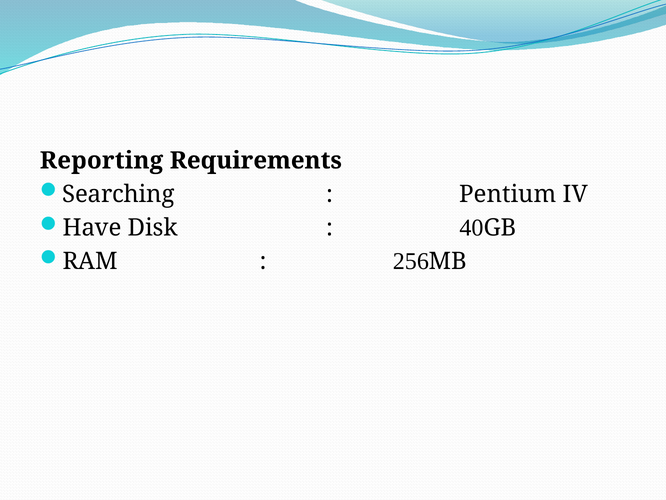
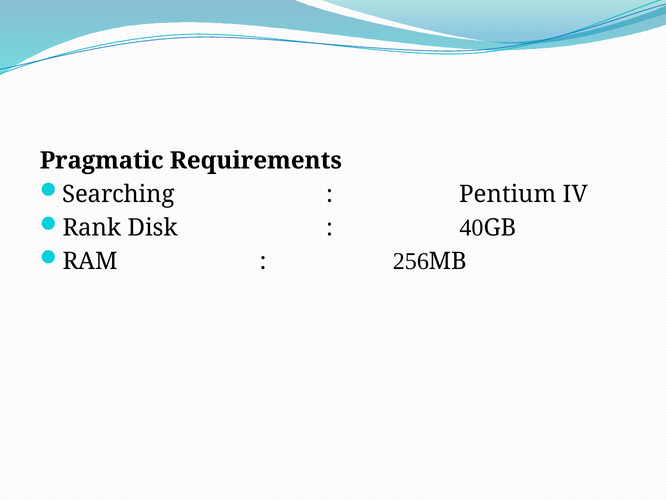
Reporting: Reporting -> Pragmatic
Have: Have -> Rank
